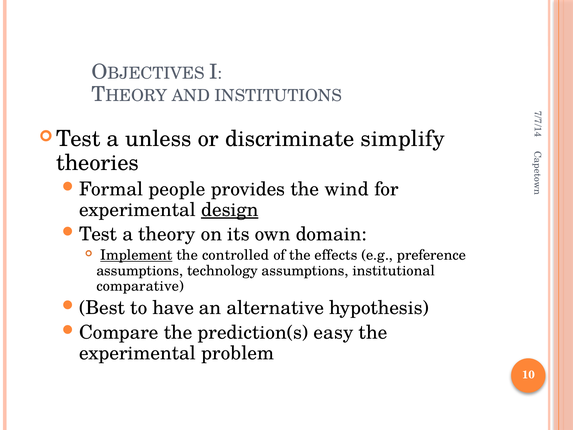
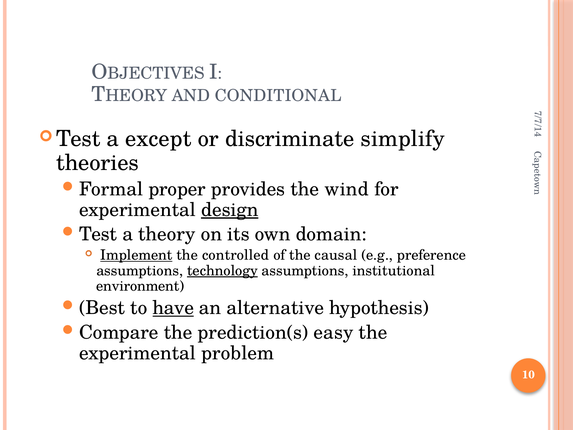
INSTITUTIONS: INSTITUTIONS -> CONDITIONAL
unless: unless -> except
people: people -> proper
effects: effects -> causal
technology underline: none -> present
comparative: comparative -> environment
have underline: none -> present
